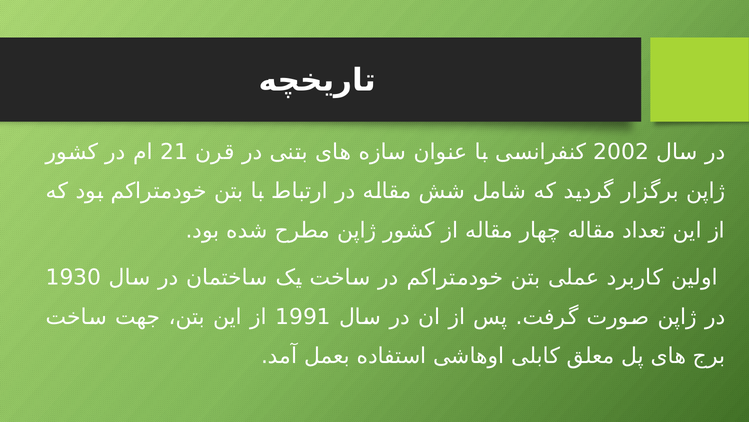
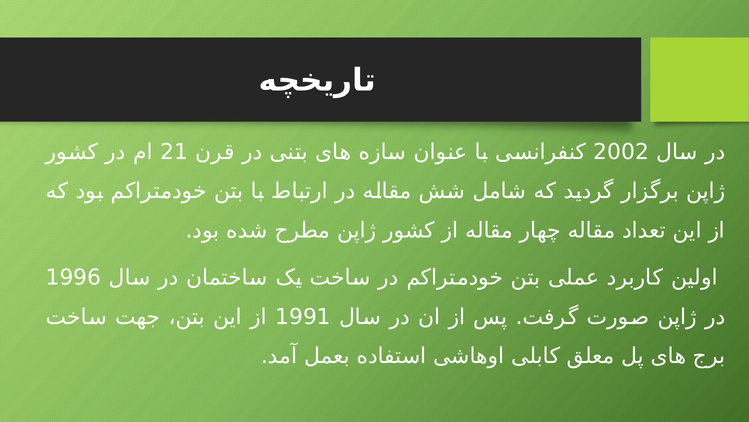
1930: 1930 -> 1996
